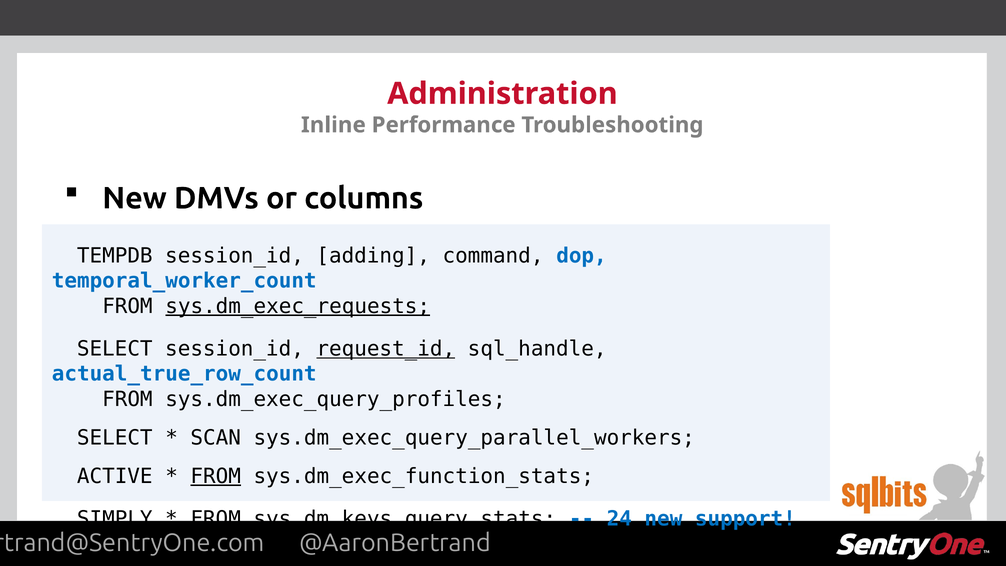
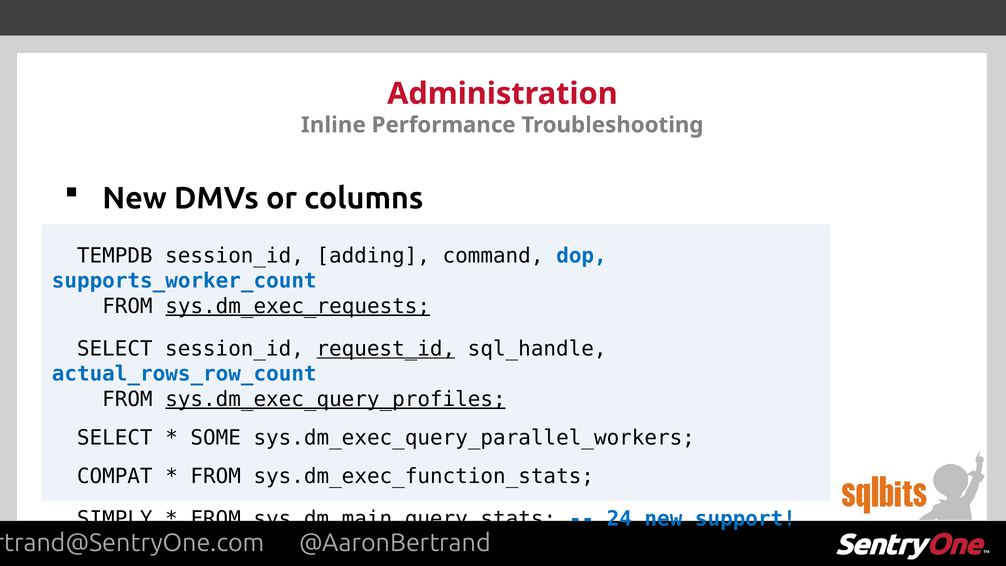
temporal_worker_count: temporal_worker_count -> supports_worker_count
actual_true_row_count: actual_true_row_count -> actual_rows_row_count
sys.dm_exec_query_profiles underline: none -> present
SCAN: SCAN -> SOME
ACTIVE: ACTIVE -> COMPAT
FROM at (216, 476) underline: present -> none
sys.dm_keys_query_stats: sys.dm_keys_query_stats -> sys.dm_main_query_stats
